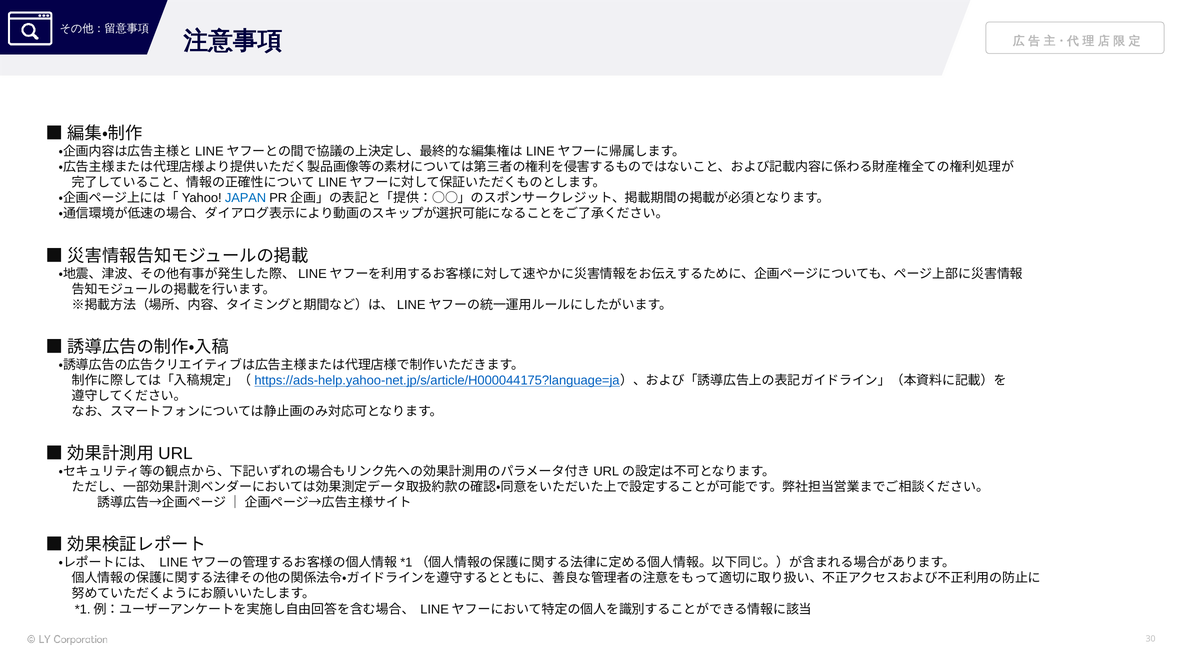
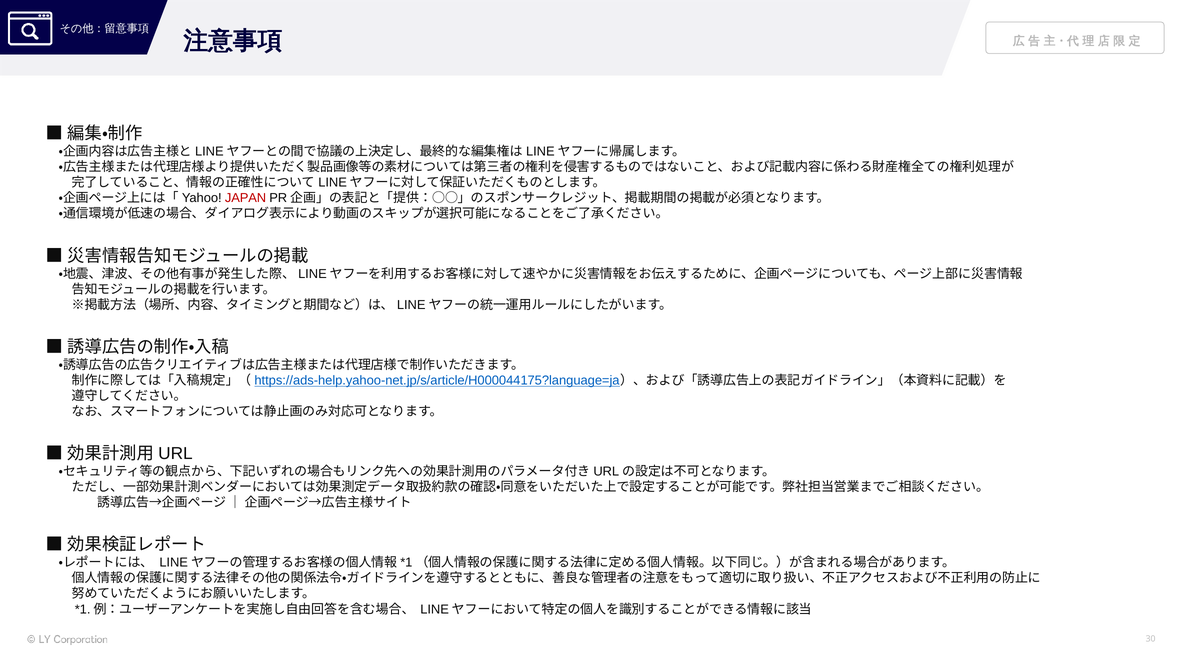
JAPAN colour: blue -> red
